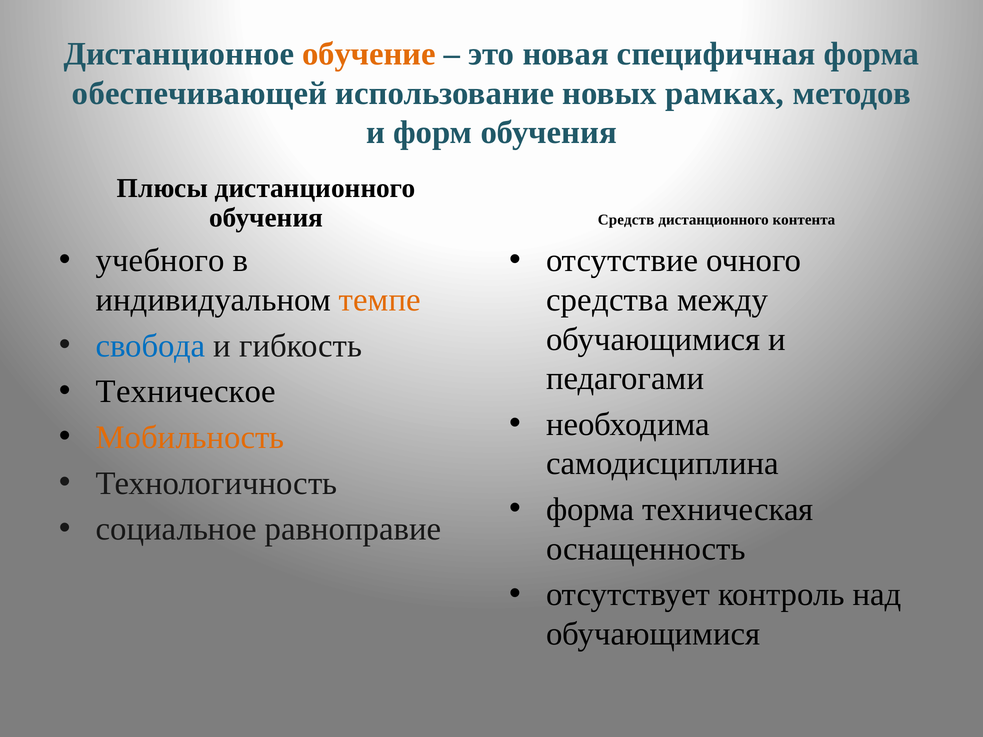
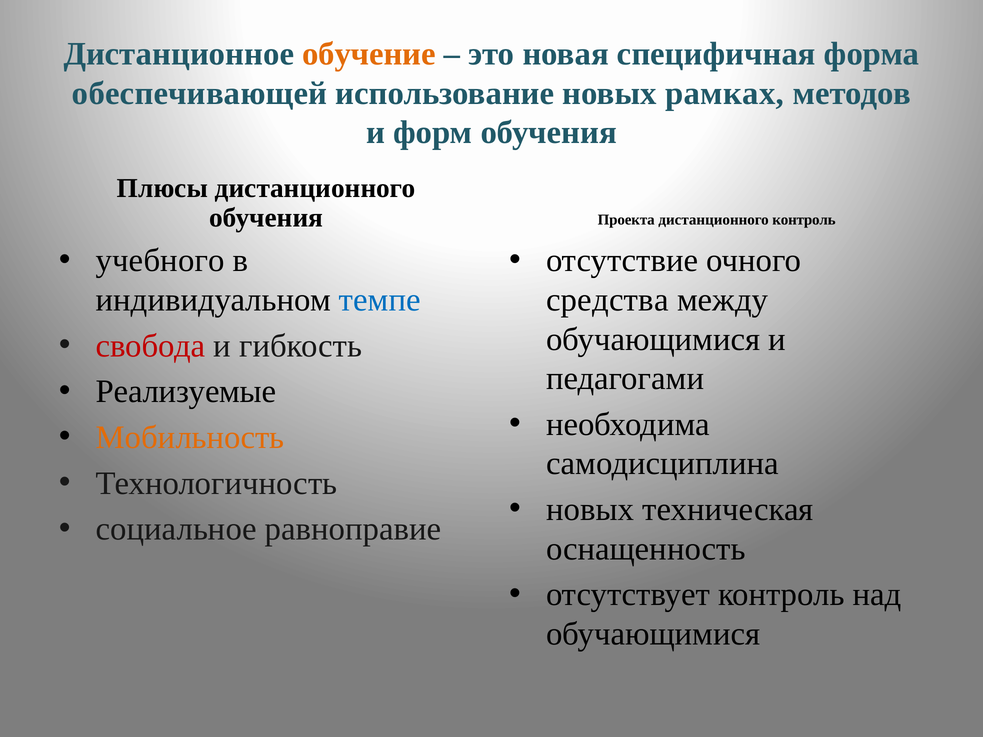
Средств: Средств -> Проекта
дистанционного контента: контента -> контроль
темпе colour: orange -> blue
свобода colour: blue -> red
Техническое: Техническое -> Реализуемые
форма at (590, 510): форма -> новых
